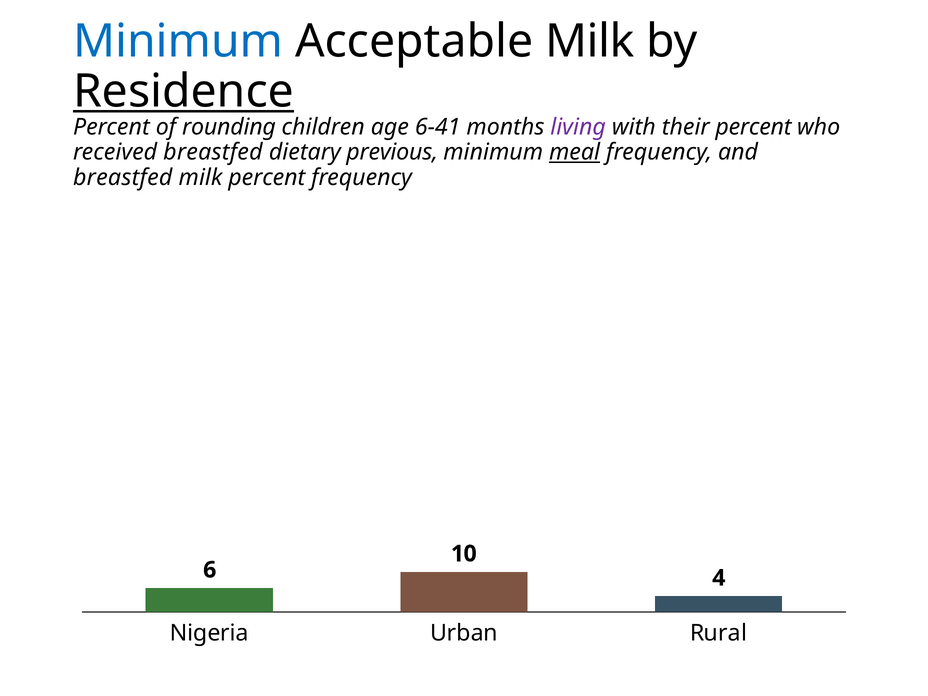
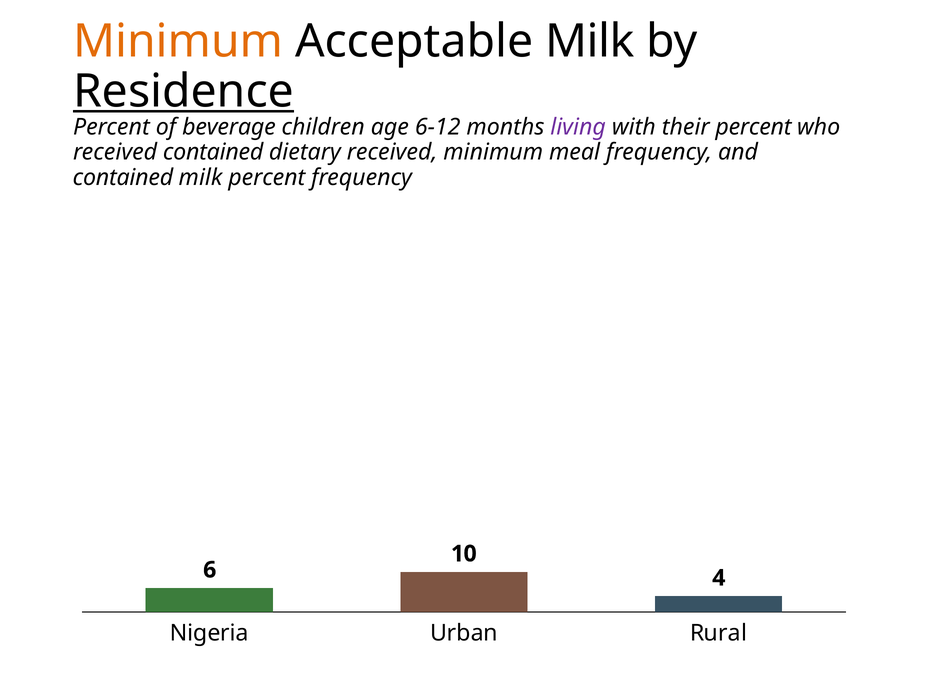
Minimum at (178, 41) colour: blue -> orange
rounding: rounding -> beverage
6-41: 6-41 -> 6-12
received breastfed: breastfed -> contained
dietary previous: previous -> received
meal underline: present -> none
breastfed at (123, 177): breastfed -> contained
